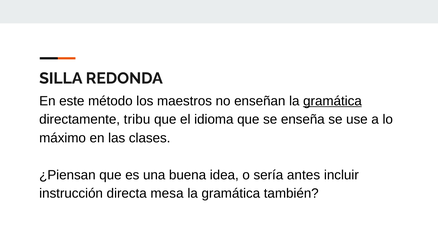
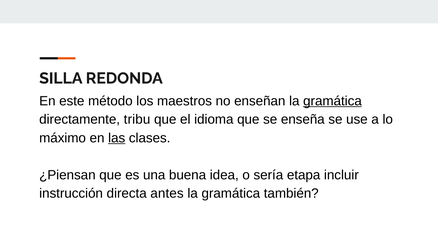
las underline: none -> present
antes: antes -> etapa
mesa: mesa -> antes
